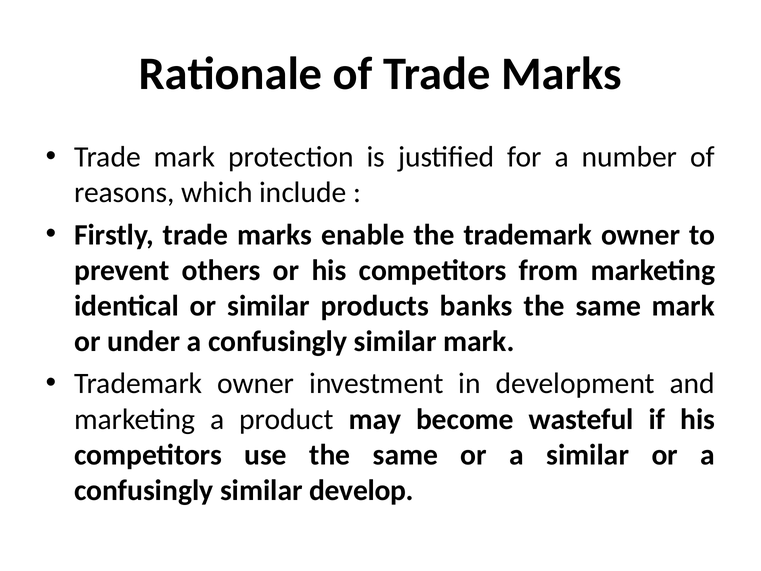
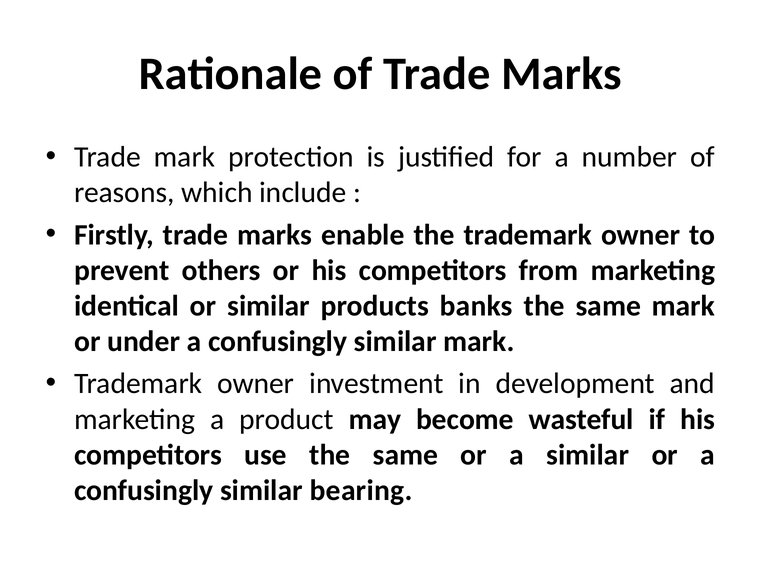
develop: develop -> bearing
